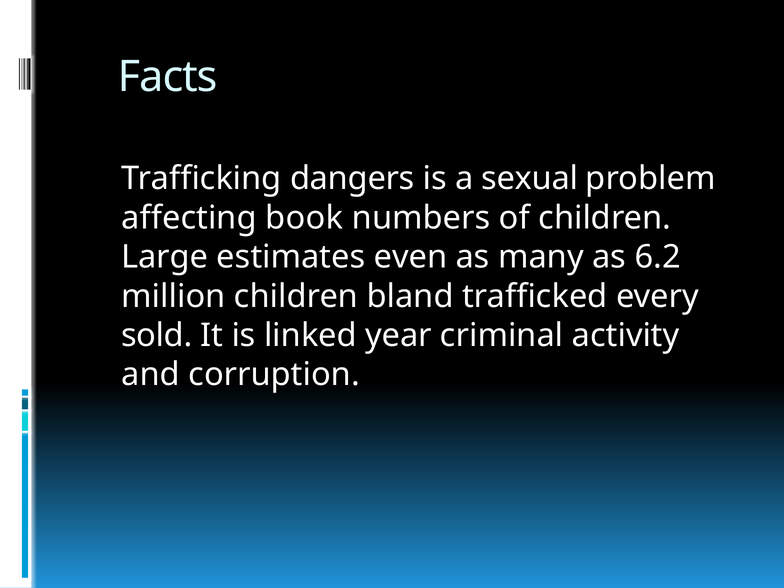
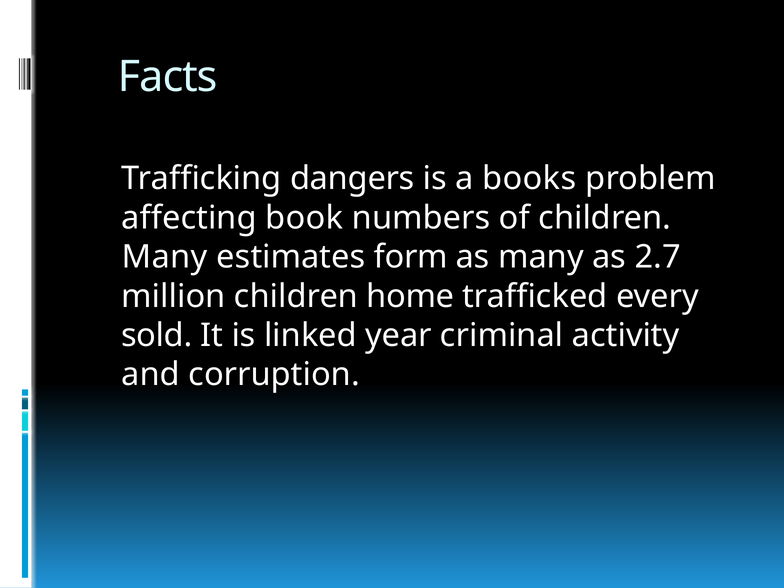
sexual: sexual -> books
Large at (165, 257): Large -> Many
even: even -> form
6.2: 6.2 -> 2.7
bland: bland -> home
